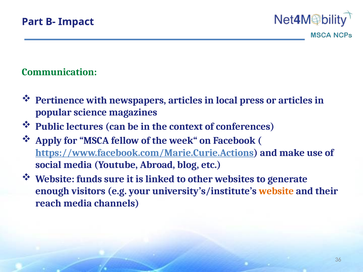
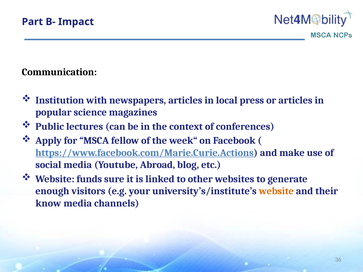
Communication colour: green -> black
Pertinence: Pertinence -> Institution
reach: reach -> know
